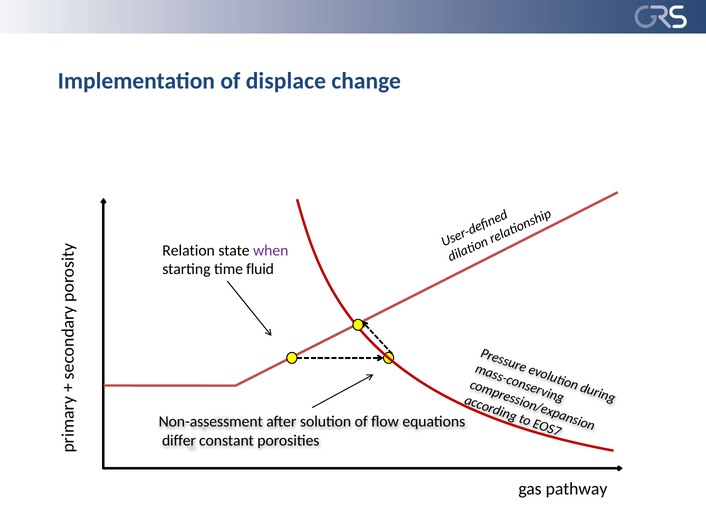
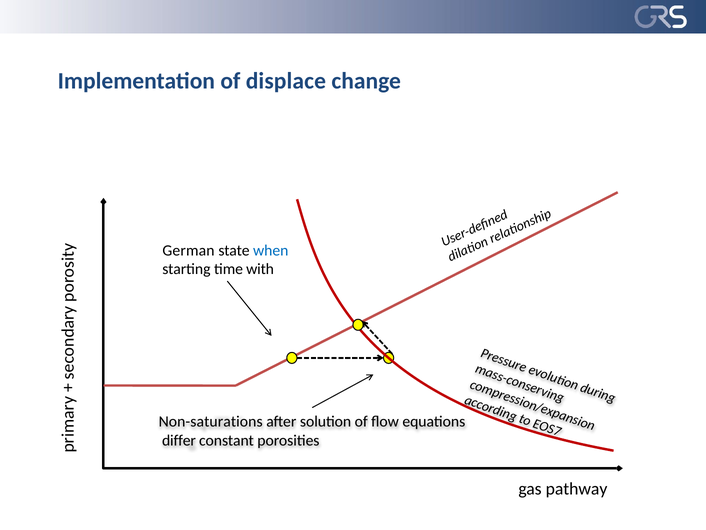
Relation: Relation -> German
when colour: purple -> blue
fluid: fluid -> with
Non-assessment: Non-assessment -> Non-saturations
